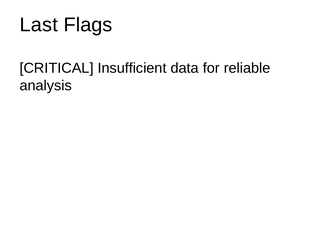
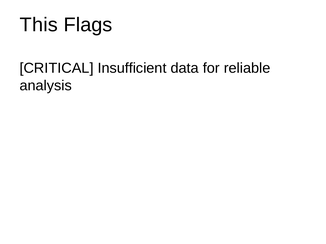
Last: Last -> This
